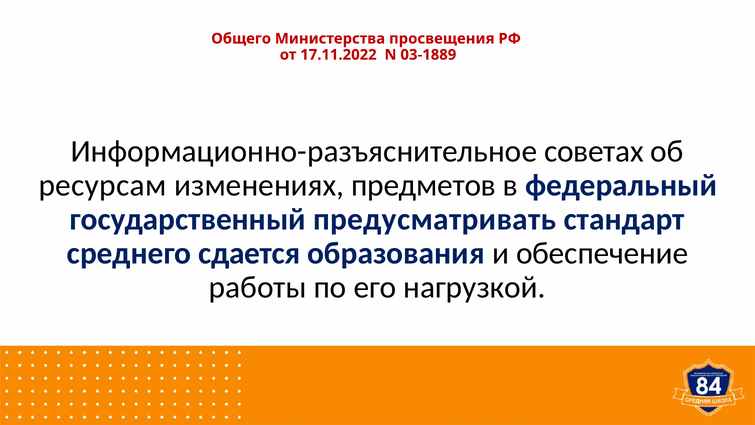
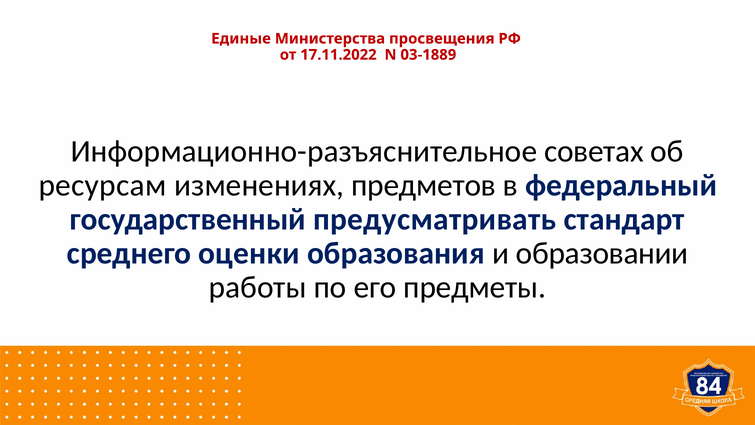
Общего: Общего -> Единые
сдается: сдается -> оценки
обеспечение: обеспечение -> образовании
нагрузкой: нагрузкой -> предметы
